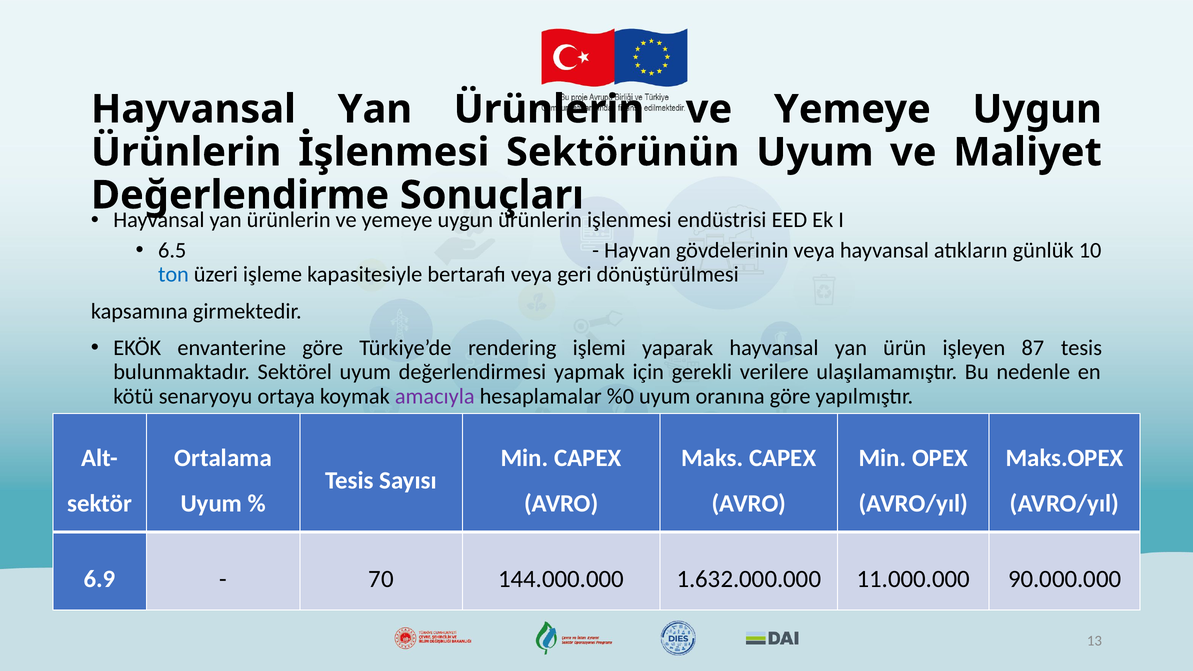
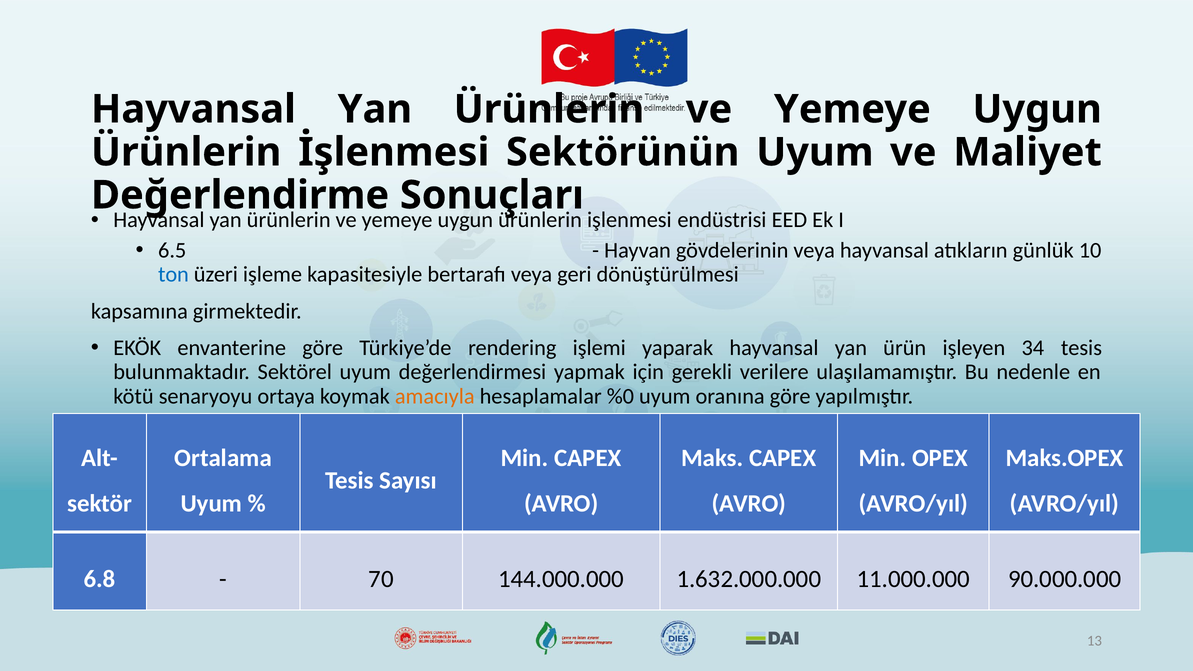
87: 87 -> 34
amacıyla colour: purple -> orange
6.9: 6.9 -> 6.8
